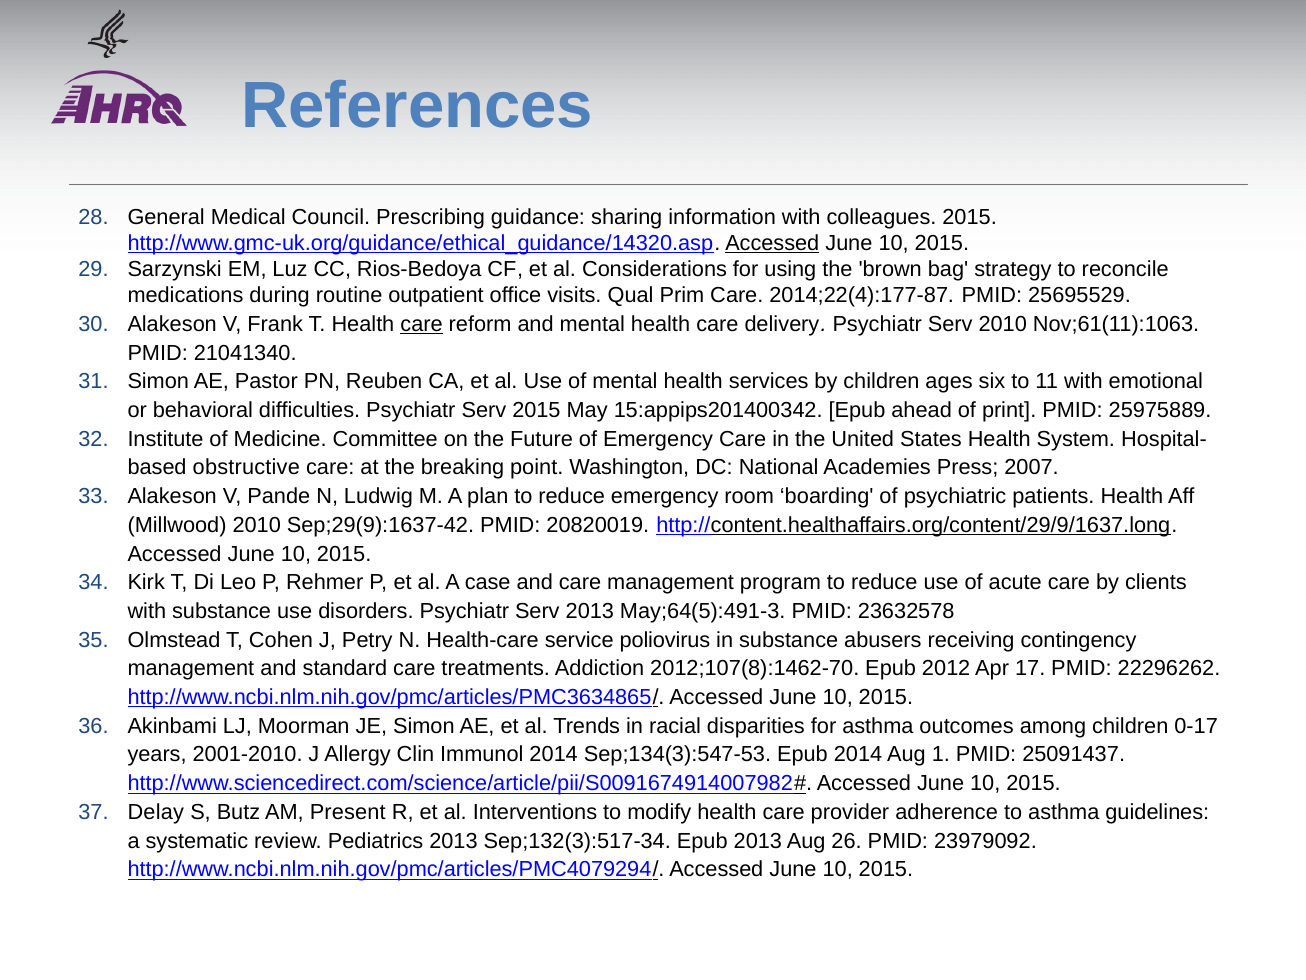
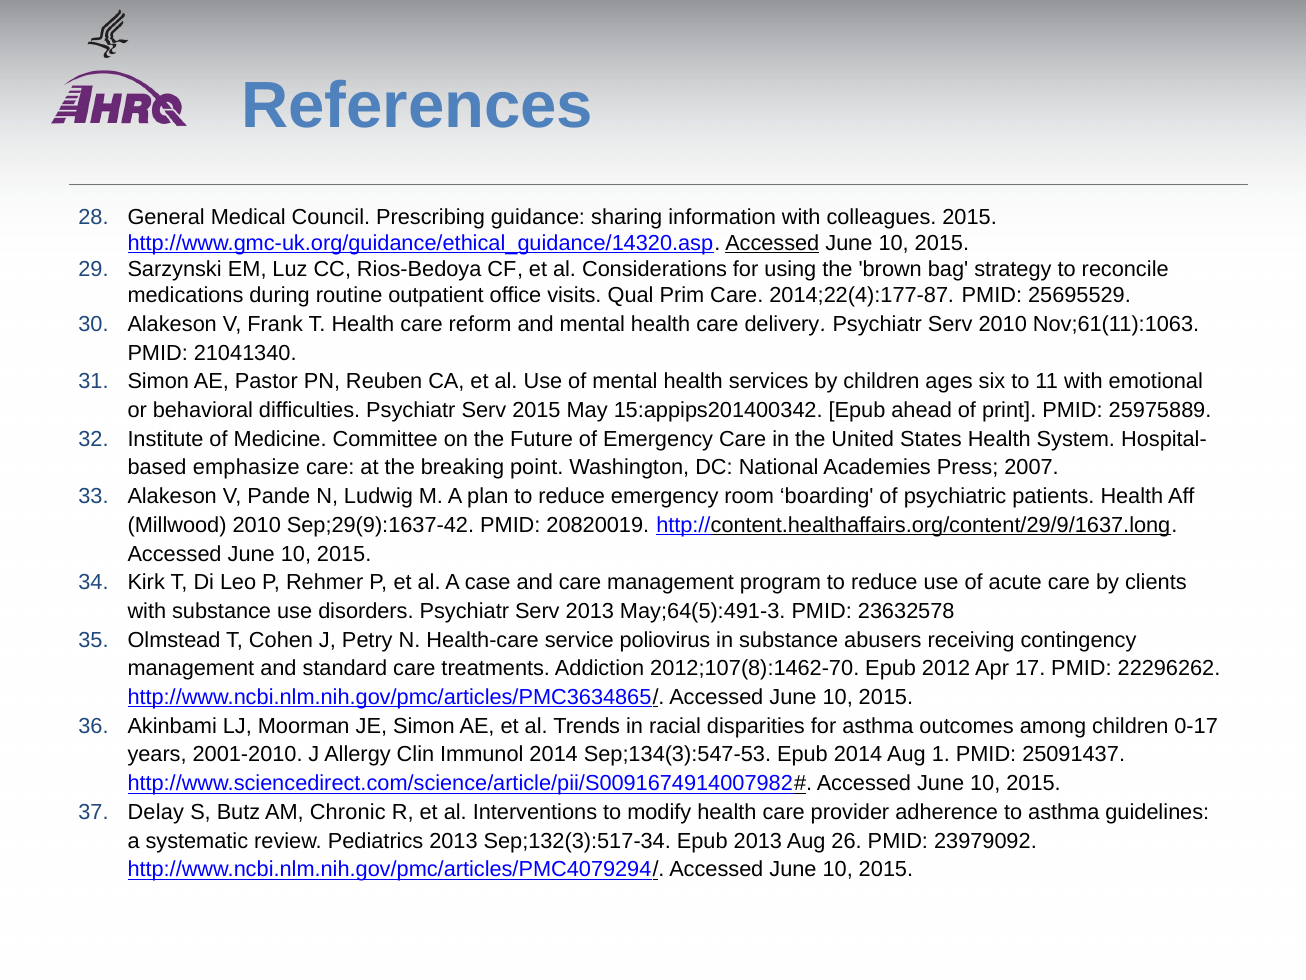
care at (422, 324) underline: present -> none
obstructive: obstructive -> emphasize
Present: Present -> Chronic
